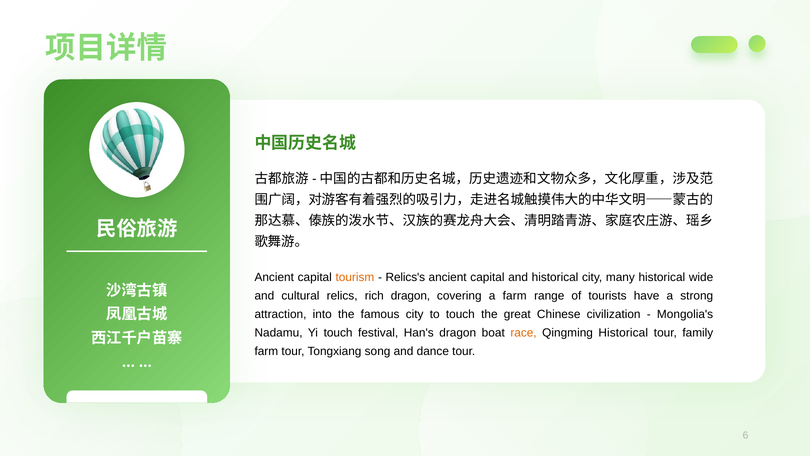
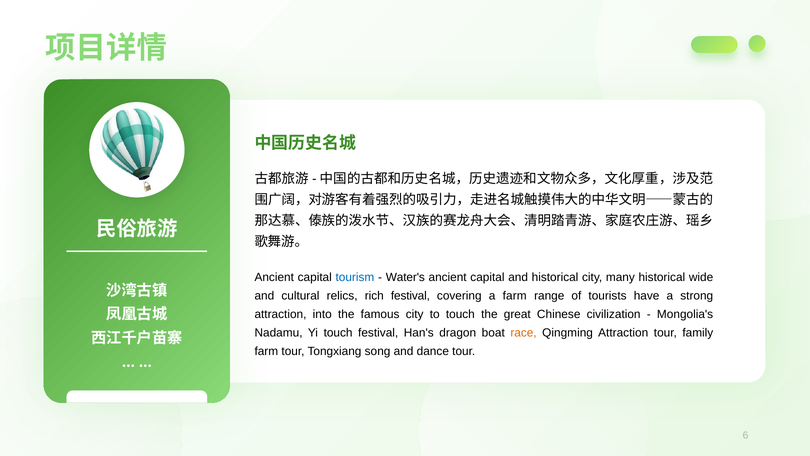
tourism colour: orange -> blue
Relics's: Relics's -> Water's
rich dragon: dragon -> festival
Qingming Historical: Historical -> Attraction
